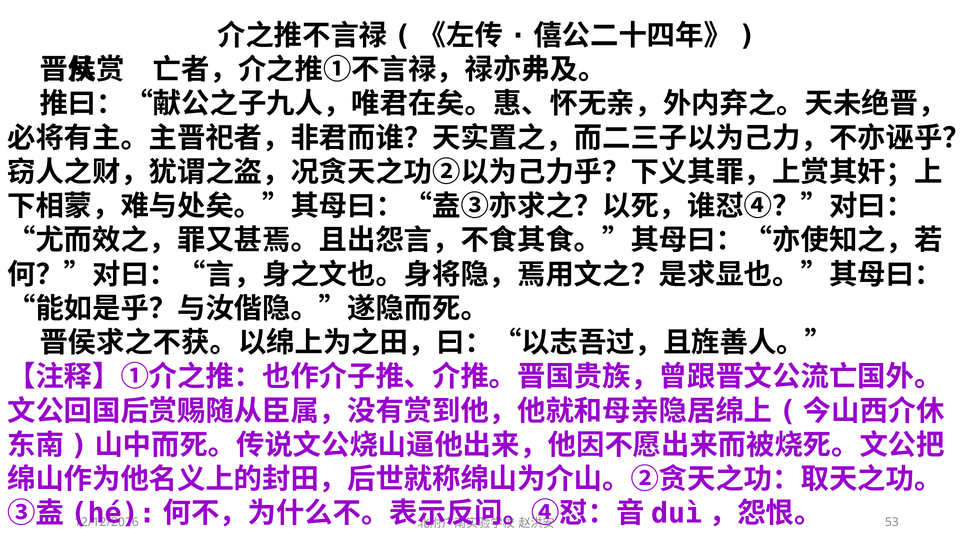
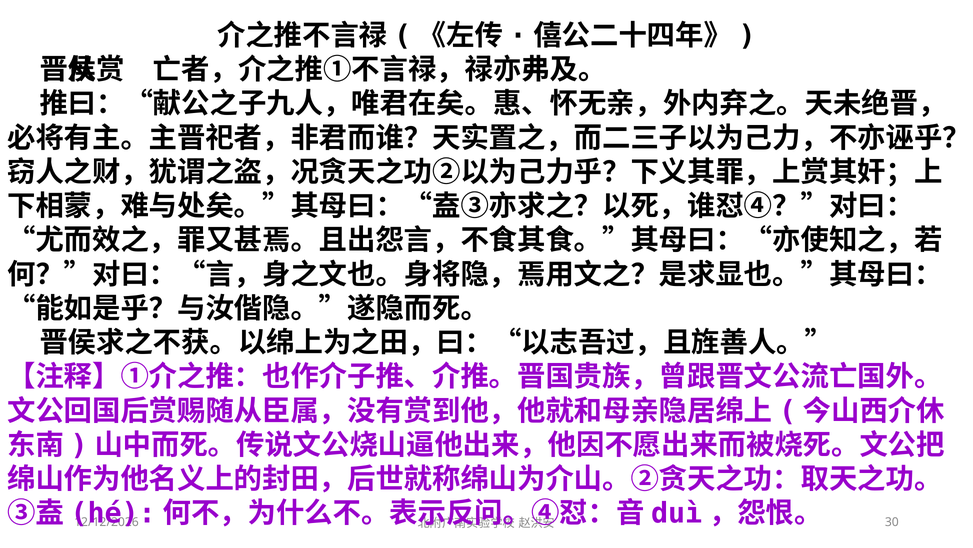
53: 53 -> 30
